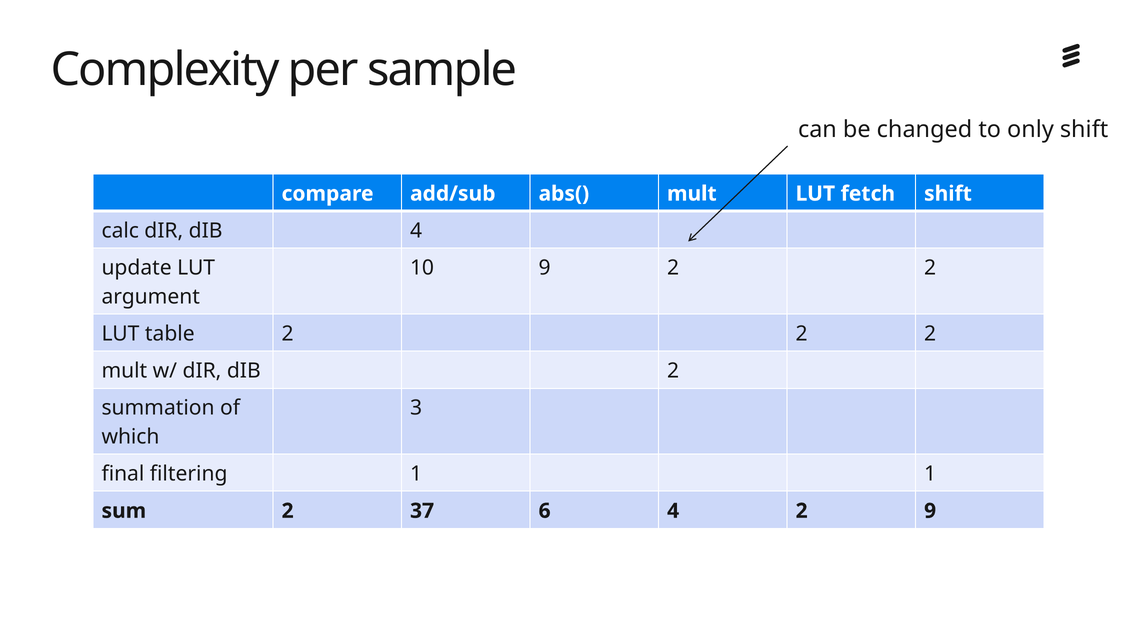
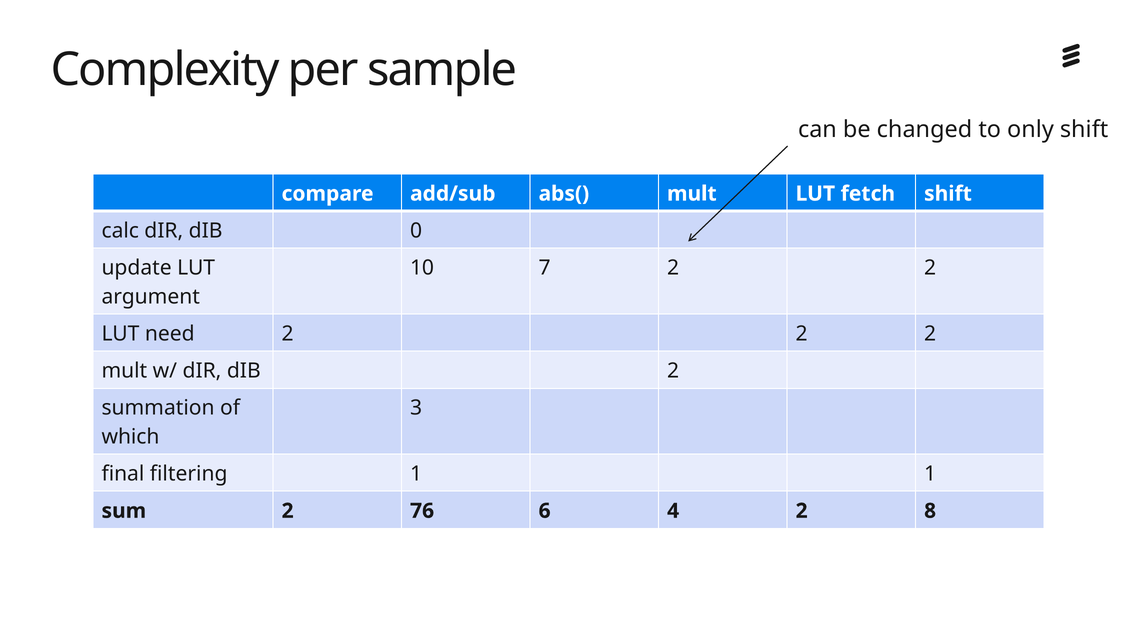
dIB 4: 4 -> 0
10 9: 9 -> 7
table: table -> need
37: 37 -> 76
2 9: 9 -> 8
